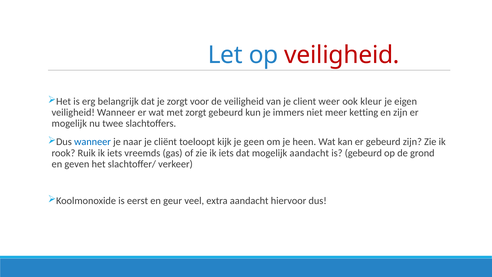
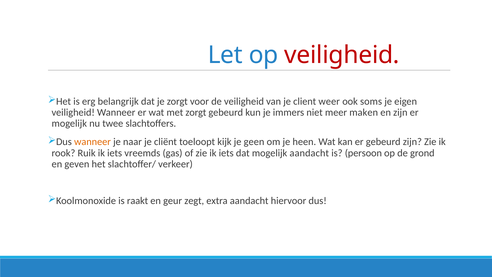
kleur: kleur -> soms
ketting: ketting -> maken
wanneer at (92, 142) colour: blue -> orange
is gebeurd: gebeurd -> persoon
eerst: eerst -> raakt
veel: veel -> zegt
